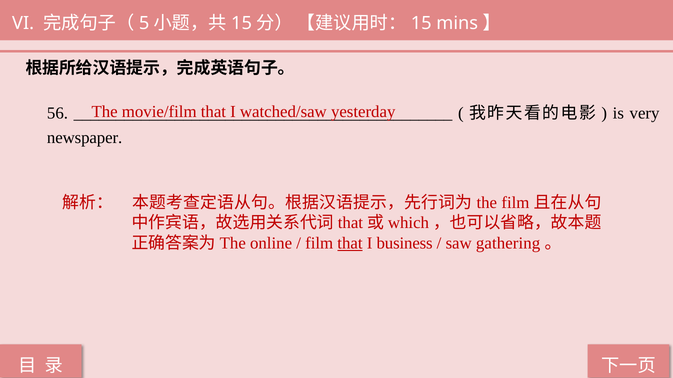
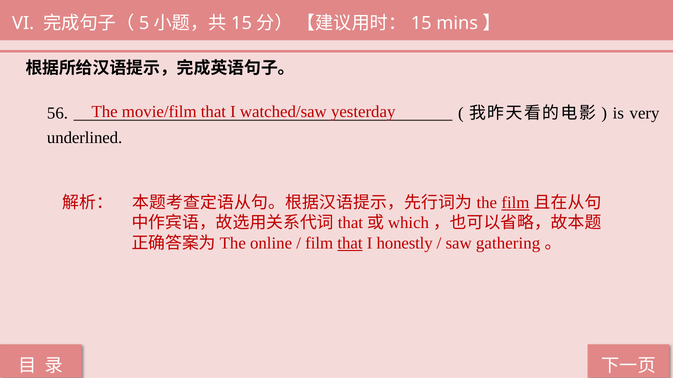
newspaper: newspaper -> underlined
film at (515, 203) underline: none -> present
business: business -> honestly
